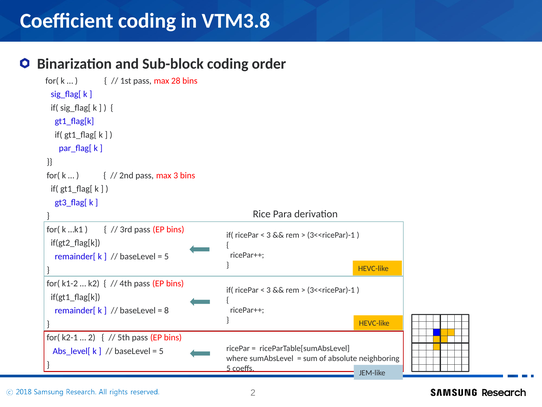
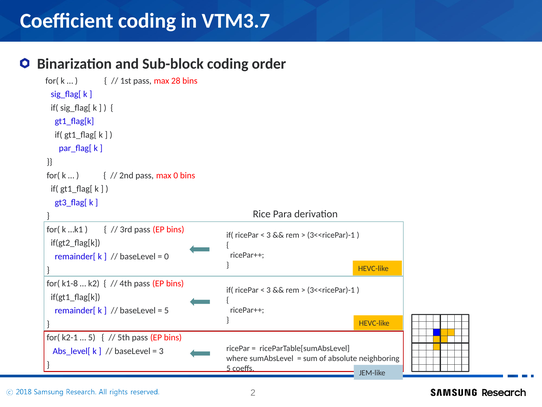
VTM3.8: VTM3.8 -> VTM3.7
max 3: 3 -> 0
5 at (166, 256): 5 -> 0
k1-2: k1-2 -> k1-8
8 at (166, 310): 8 -> 5
2 at (92, 337): 2 -> 5
5 at (161, 351): 5 -> 3
